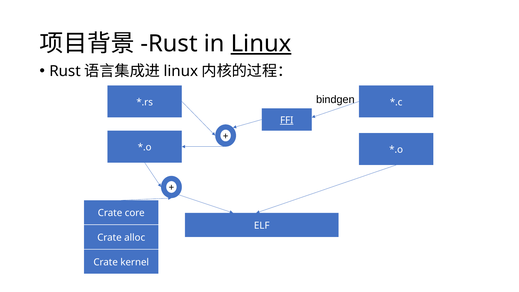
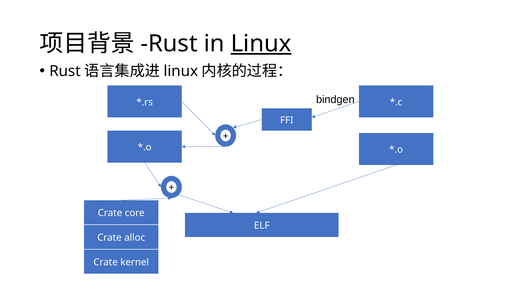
FFI underline: present -> none
